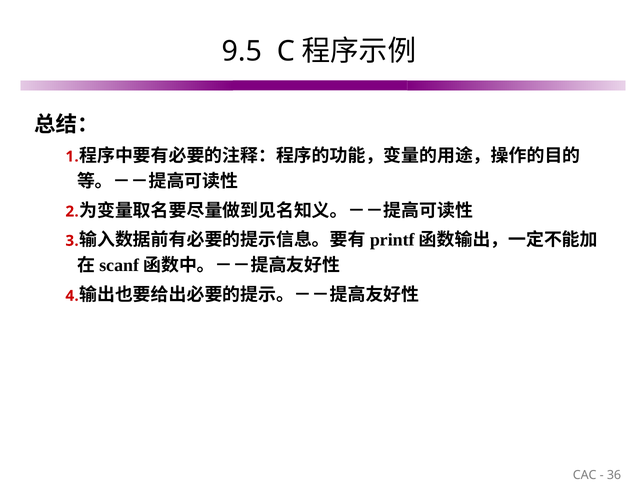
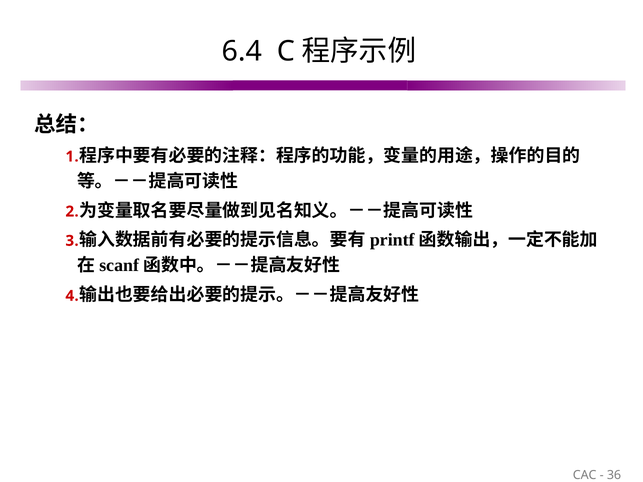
9.5: 9.5 -> 6.4
